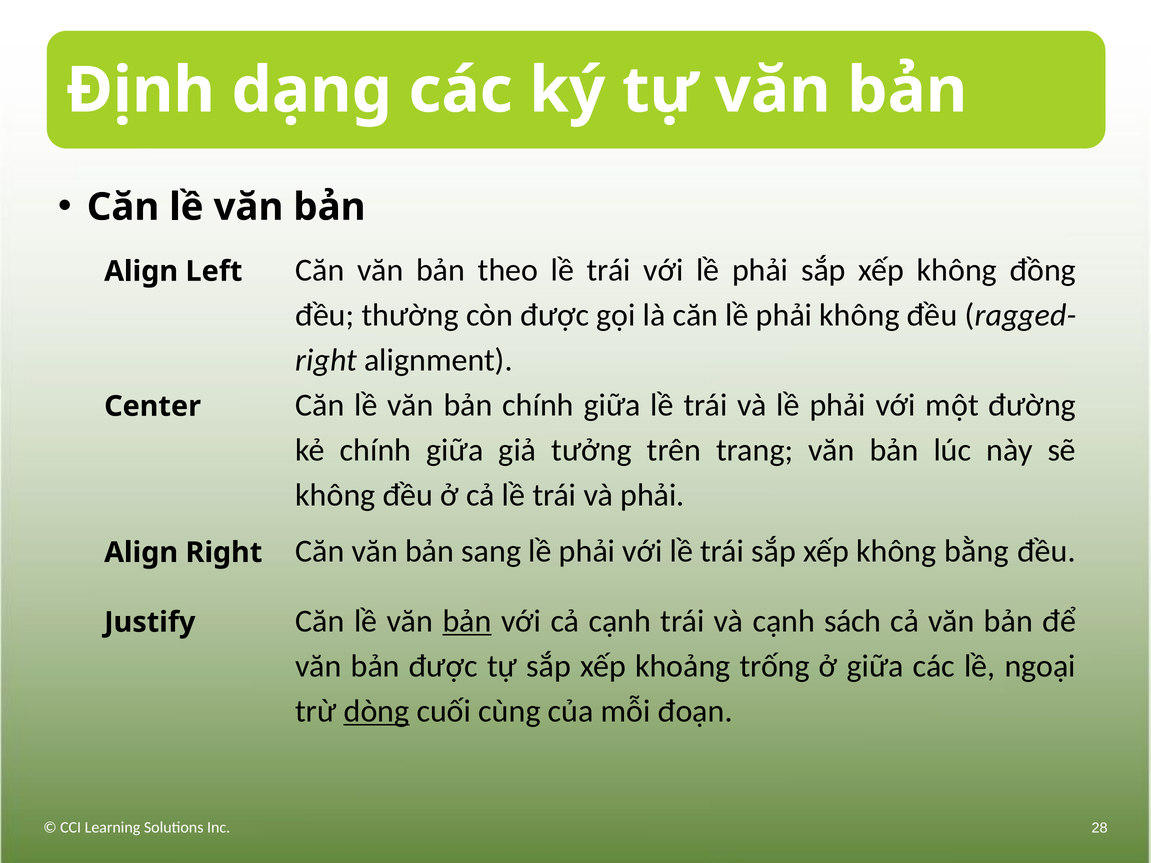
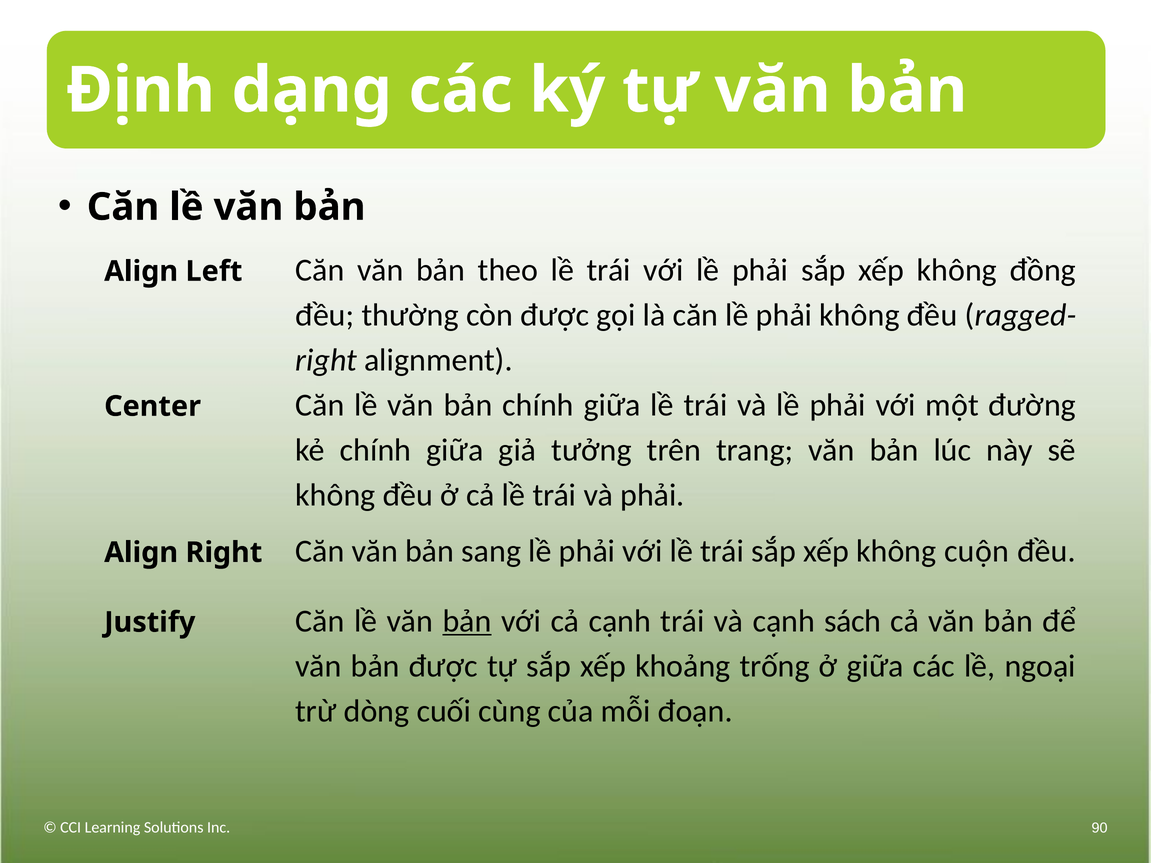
bằng: bằng -> cuộn
dòng underline: present -> none
28: 28 -> 90
